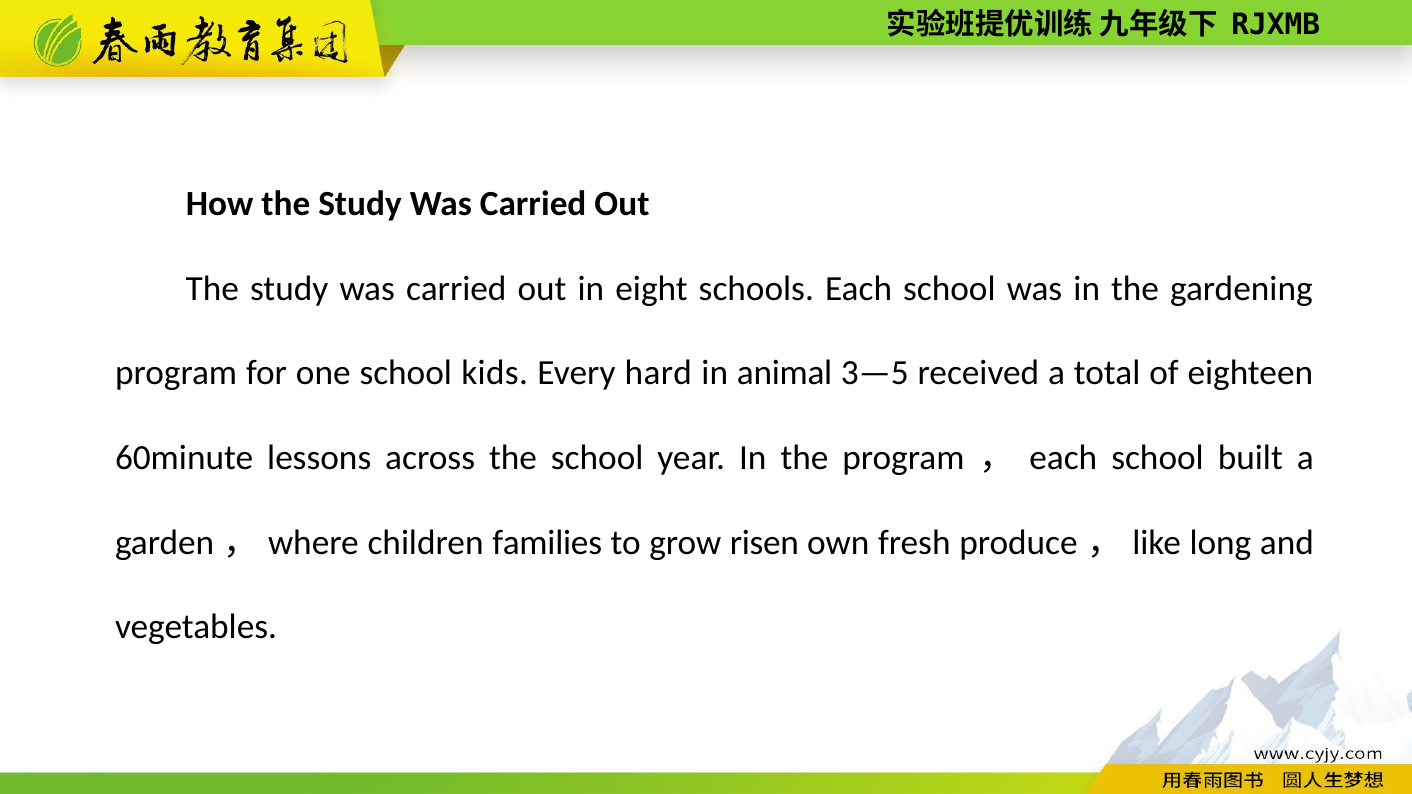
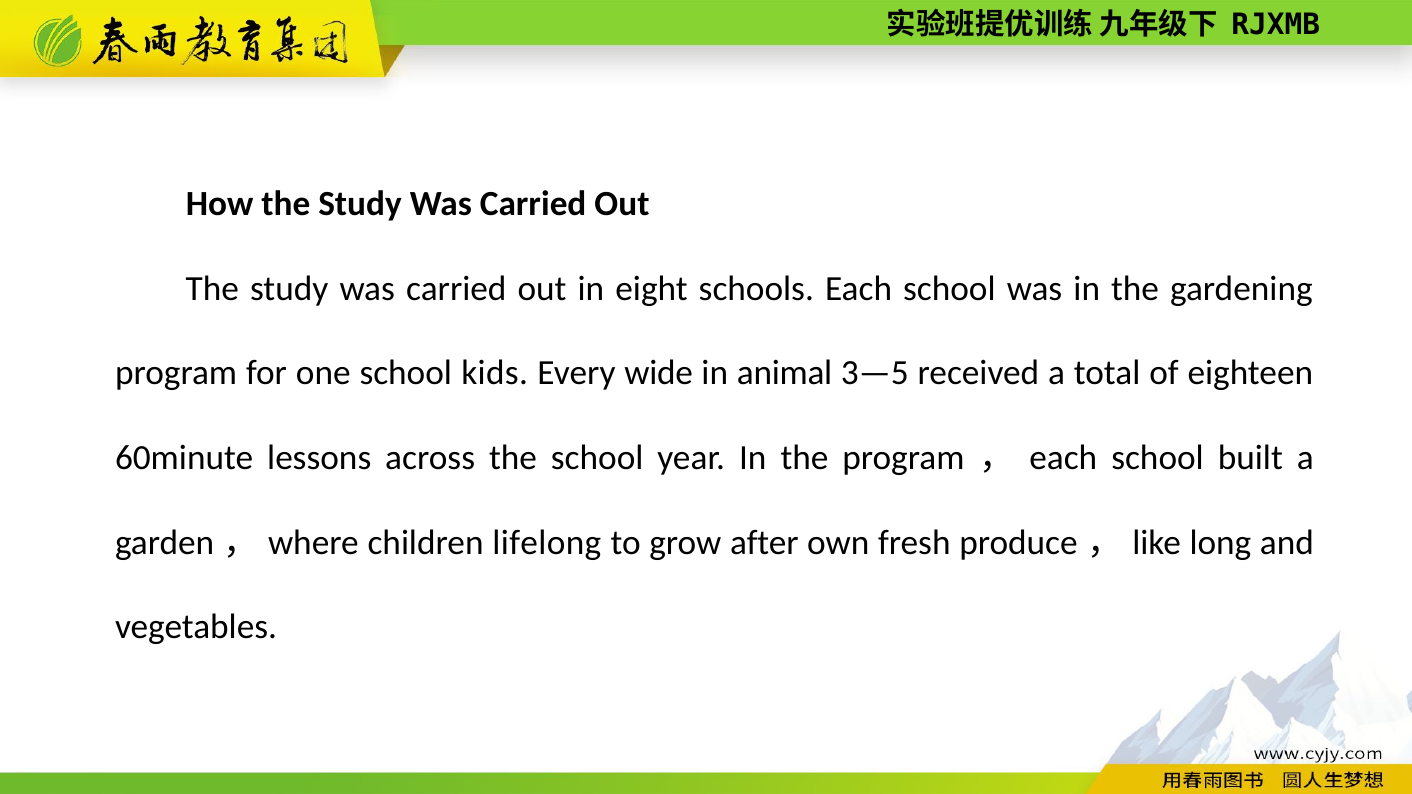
hard: hard -> wide
families: families -> lifelong
risen: risen -> after
